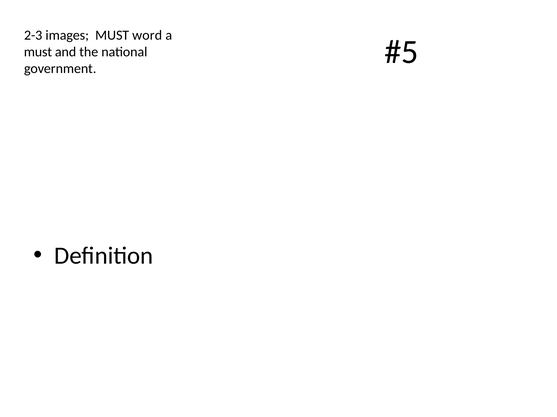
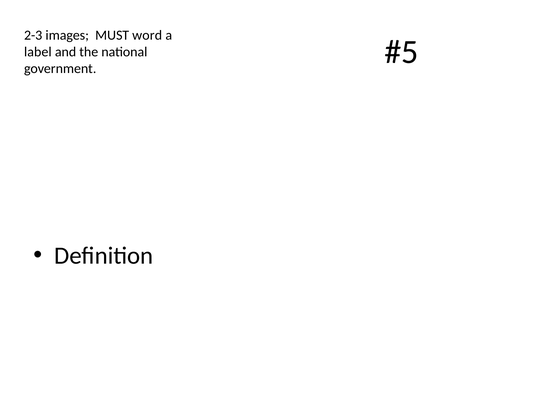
must at (38, 52): must -> label
